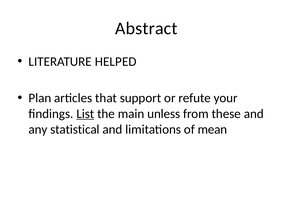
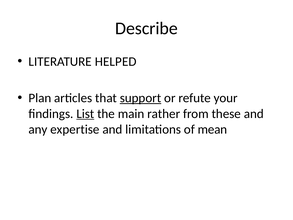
Abstract: Abstract -> Describe
support underline: none -> present
unless: unless -> rather
statistical: statistical -> expertise
